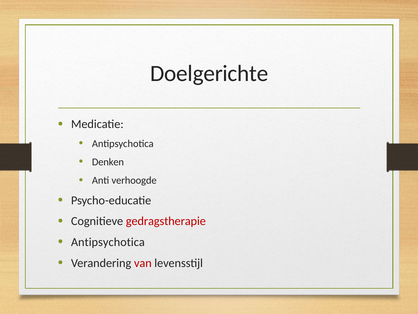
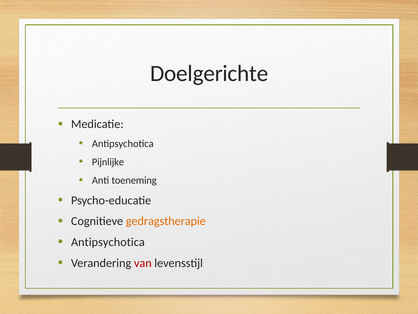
Denken: Denken -> Pijnlijke
verhoogde: verhoogde -> toeneming
gedragstherapie colour: red -> orange
